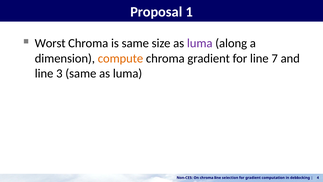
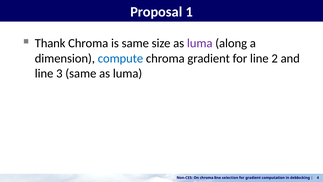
Worst: Worst -> Thank
compute colour: orange -> blue
7: 7 -> 2
